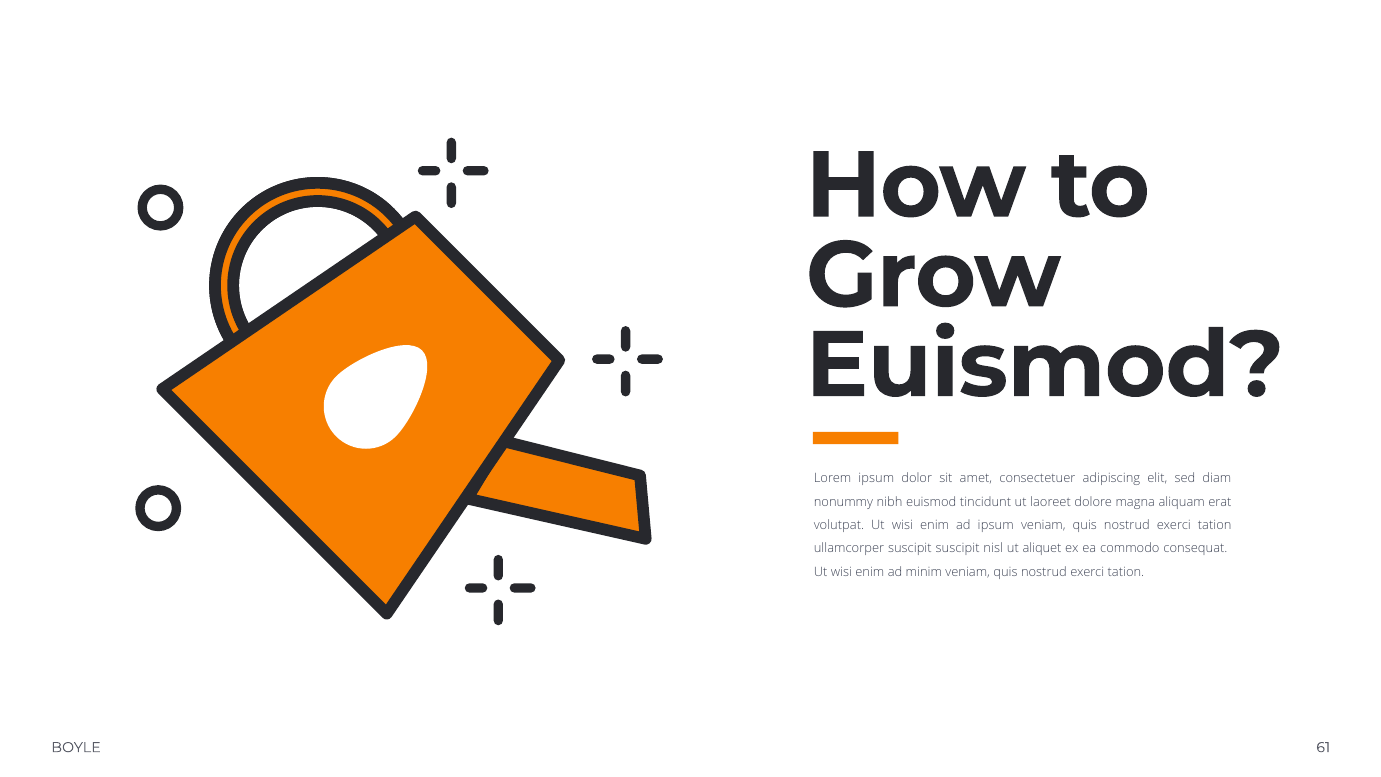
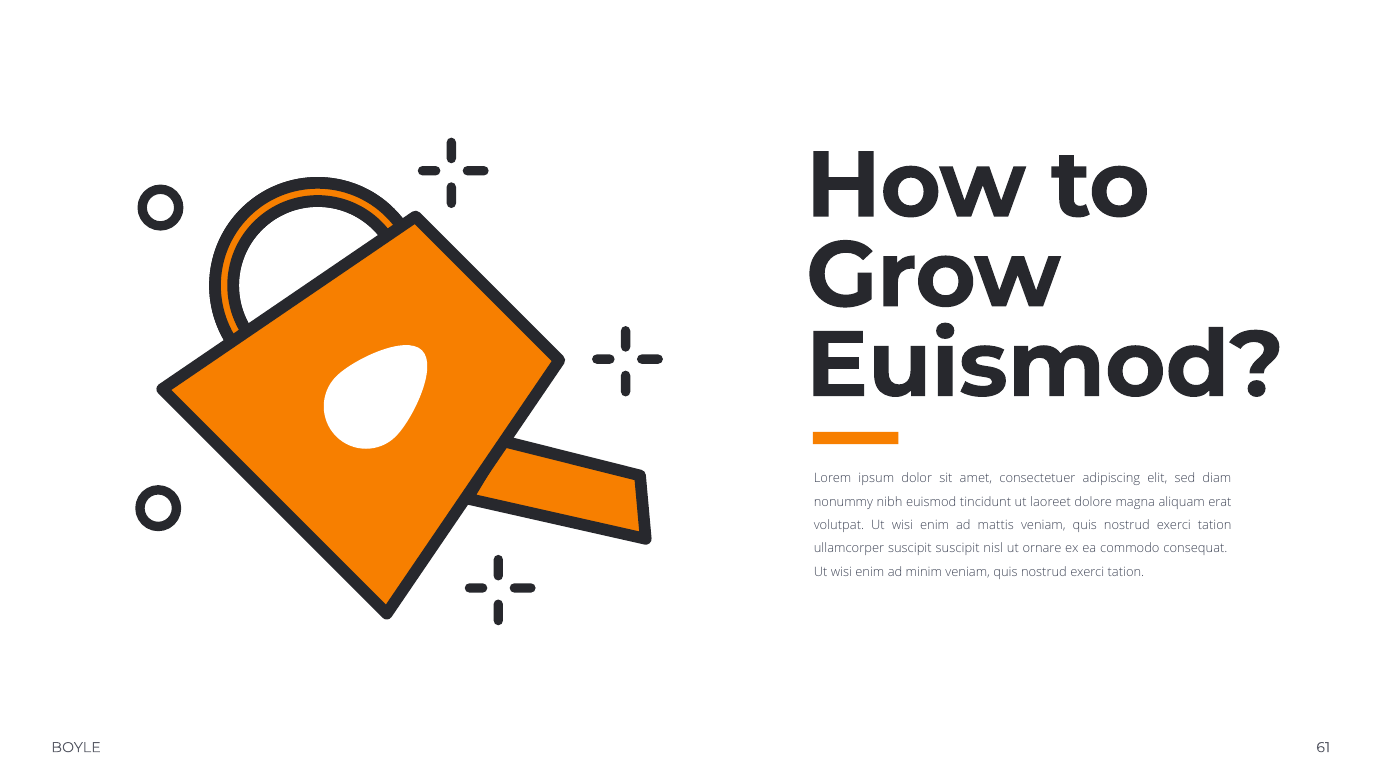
ad ipsum: ipsum -> mattis
aliquet: aliquet -> ornare
